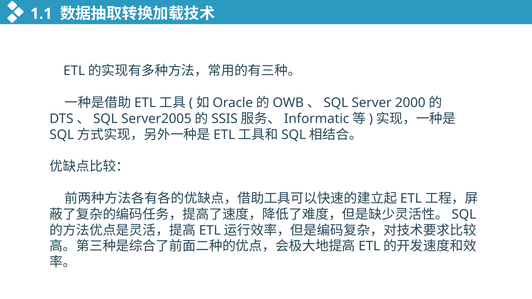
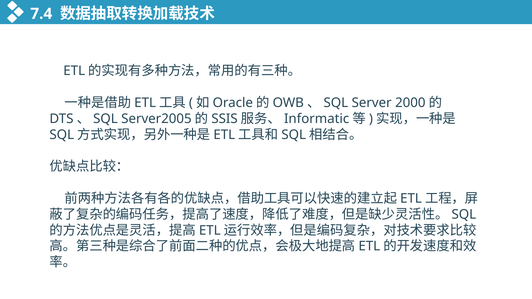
1.1: 1.1 -> 7.4
